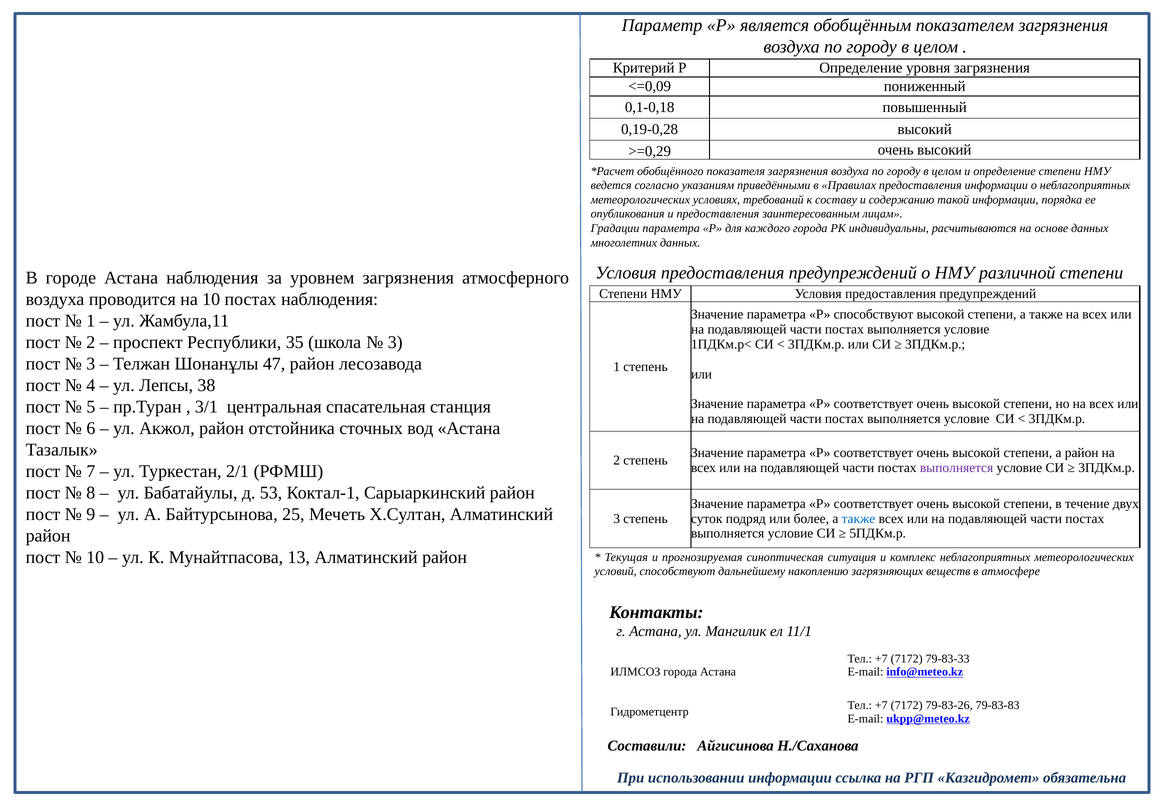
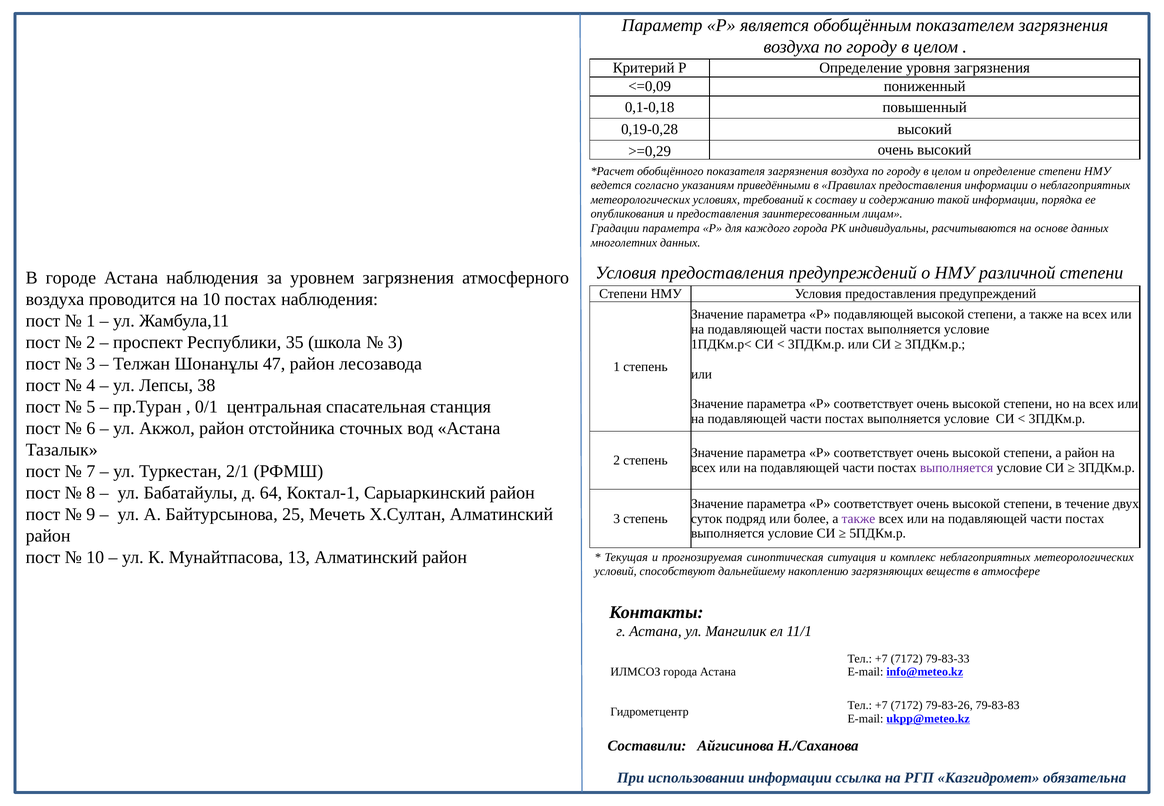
Р способствуют: способствуют -> подавляющей
3/1: 3/1 -> 0/1
53: 53 -> 64
также at (859, 519) colour: blue -> purple
